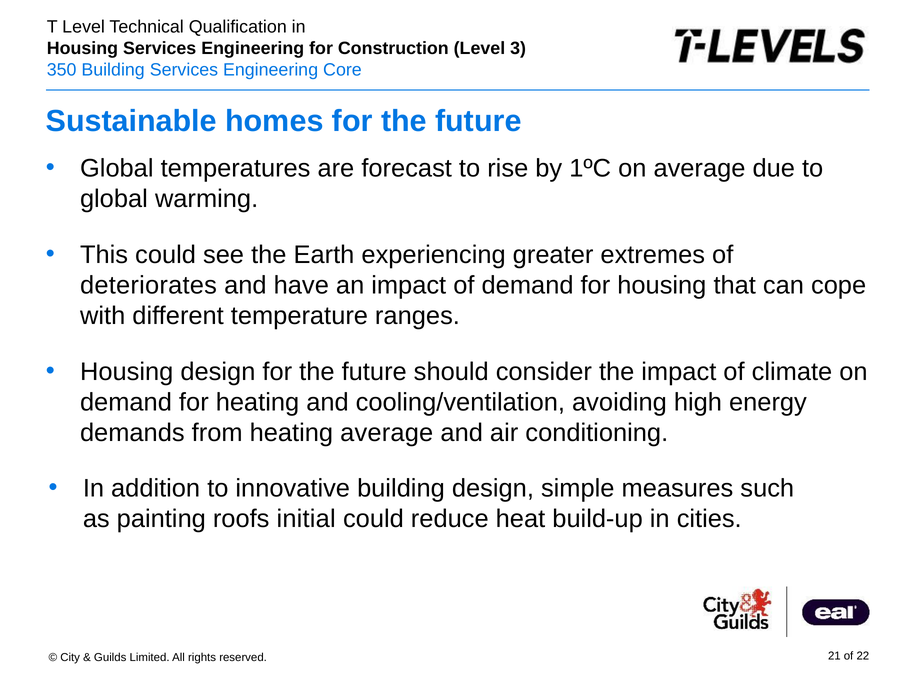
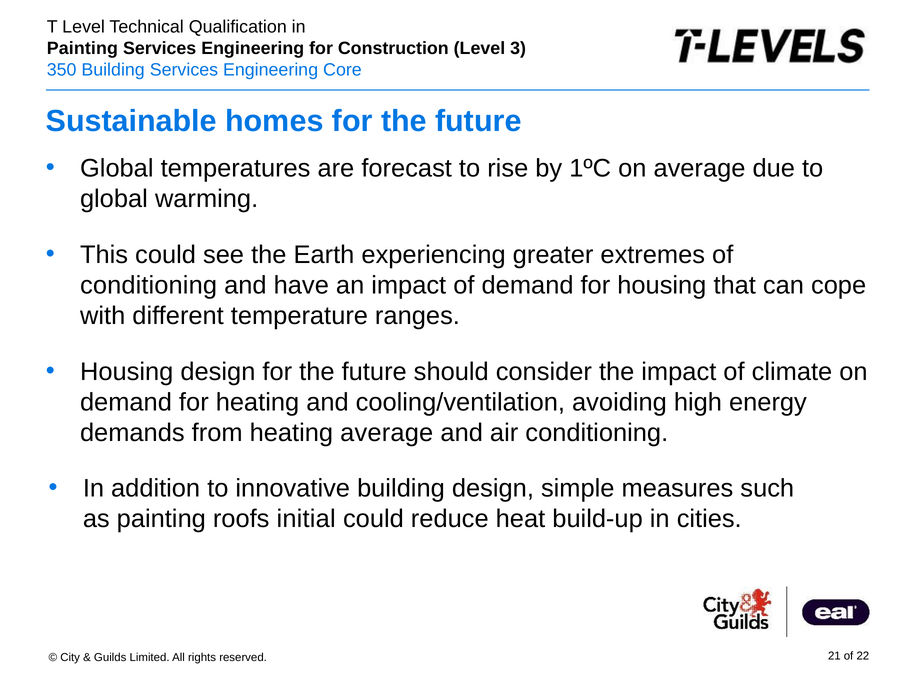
Housing at (82, 48): Housing -> Painting
deteriorates at (148, 285): deteriorates -> conditioning
